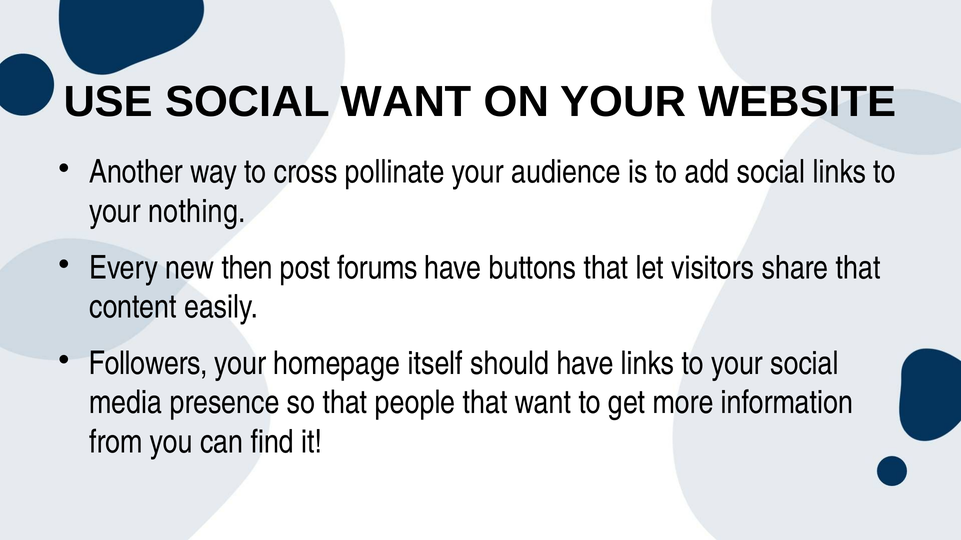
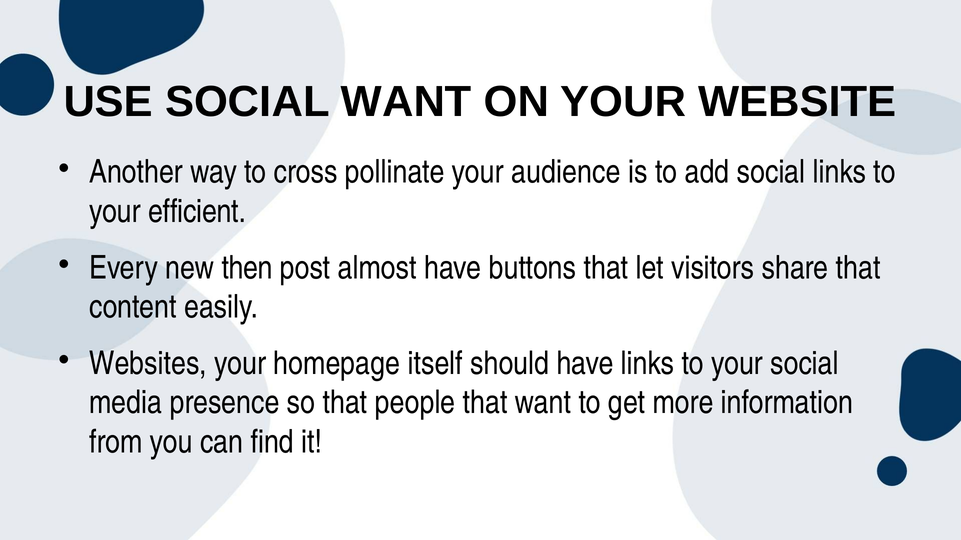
nothing: nothing -> efficient
forums: forums -> almost
Followers: Followers -> Websites
